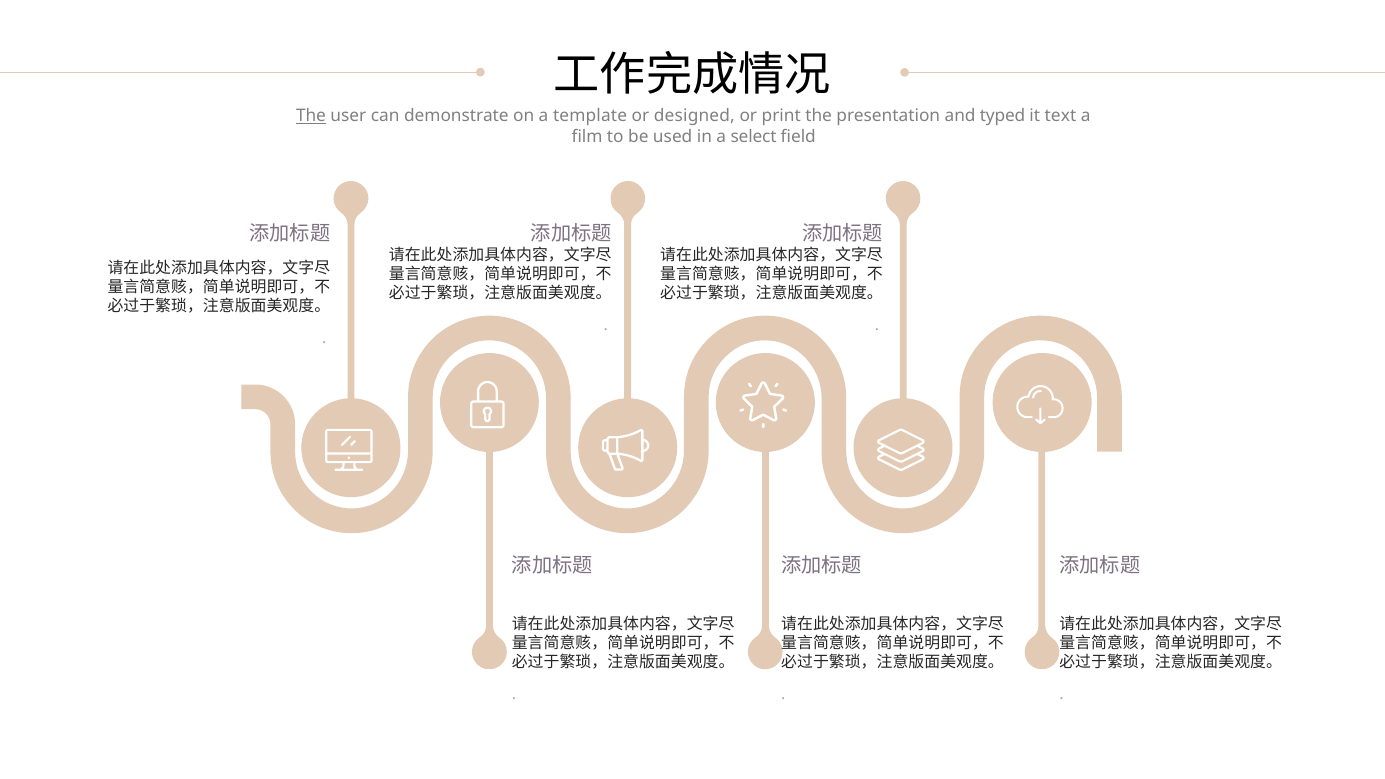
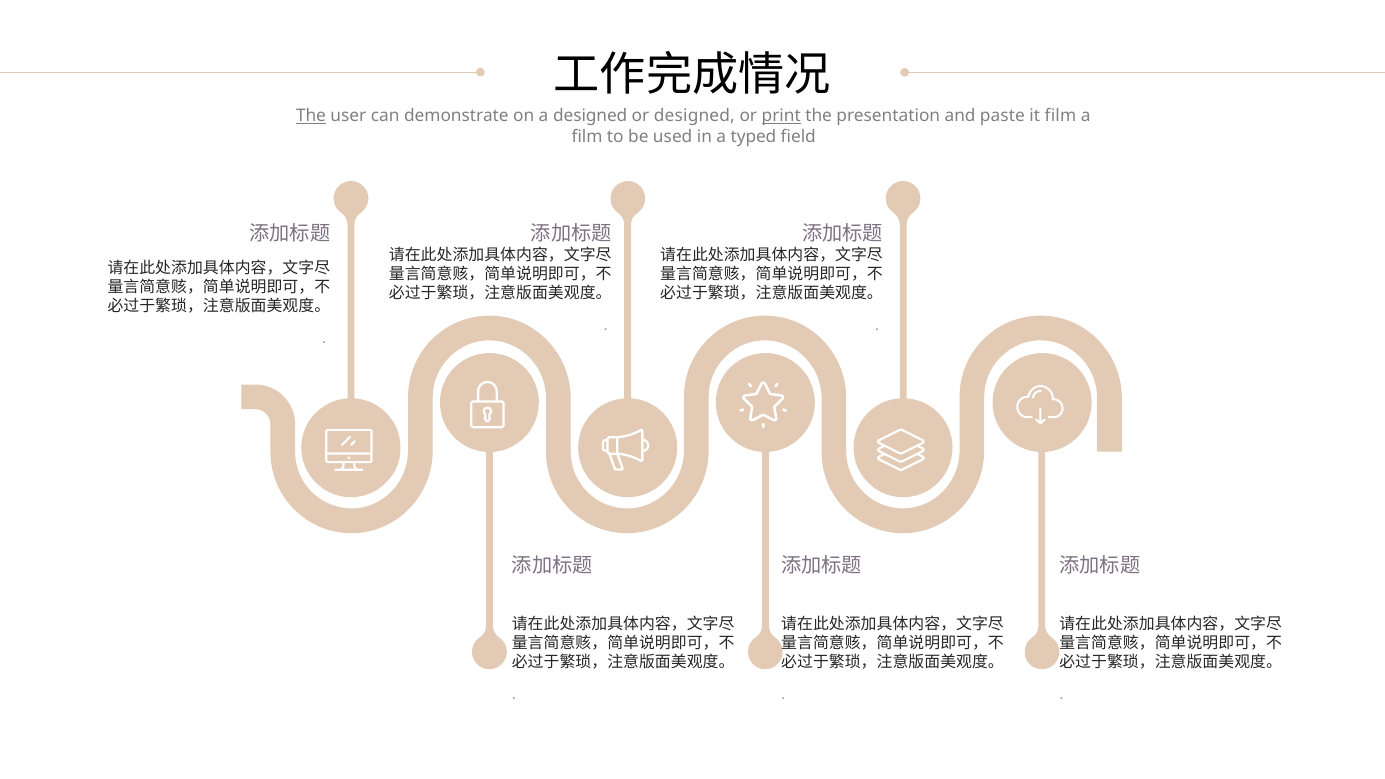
a template: template -> designed
print underline: none -> present
typed: typed -> paste
it text: text -> film
select: select -> typed
